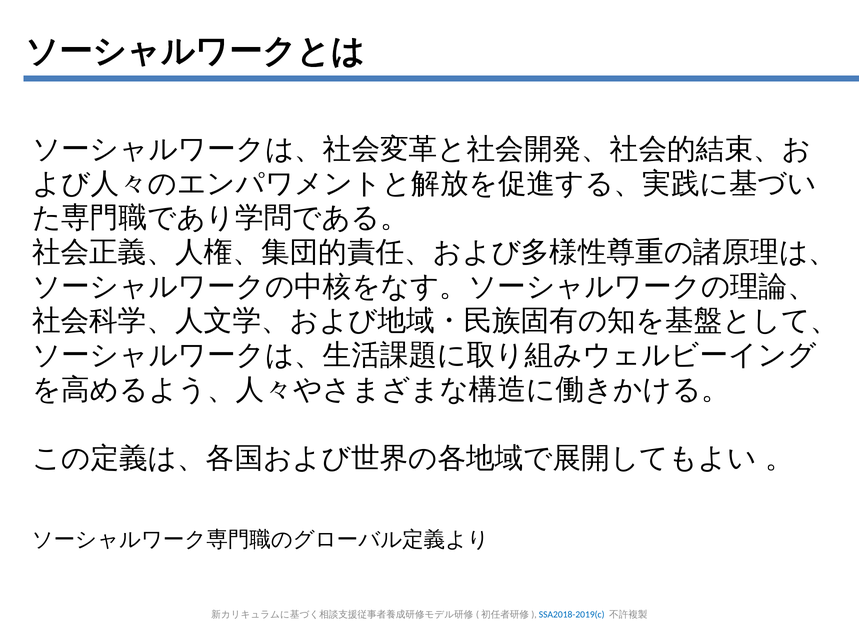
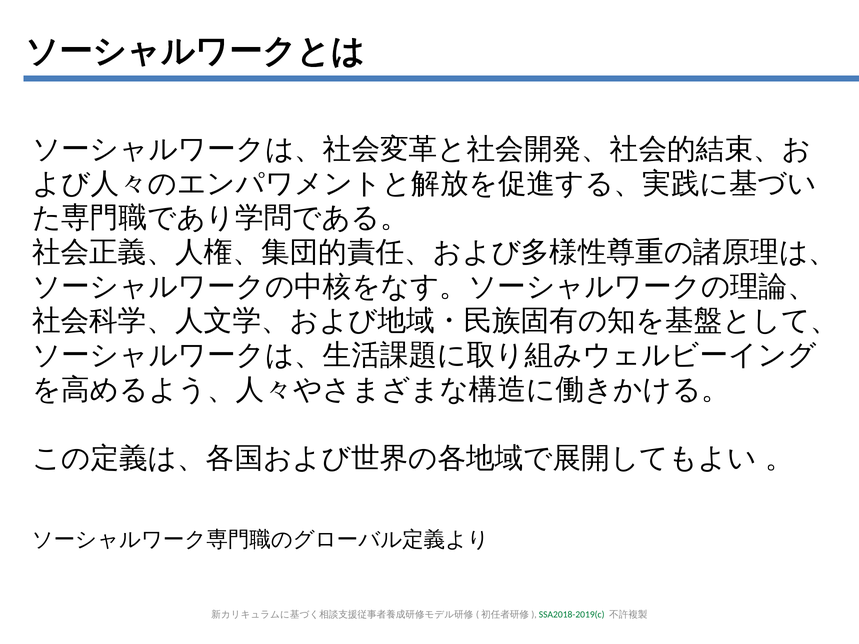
SSA2018-2019(c colour: blue -> green
